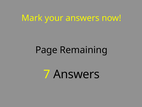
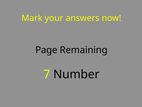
7 Answers: Answers -> Number
